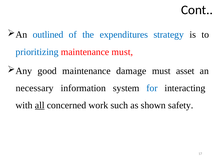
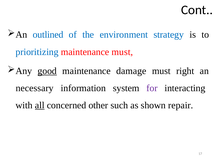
expenditures: expenditures -> environment
good underline: none -> present
asset: asset -> right
for colour: blue -> purple
work: work -> other
safety: safety -> repair
